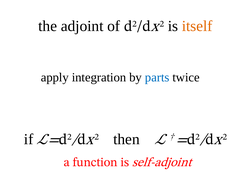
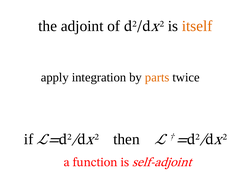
parts colour: blue -> orange
